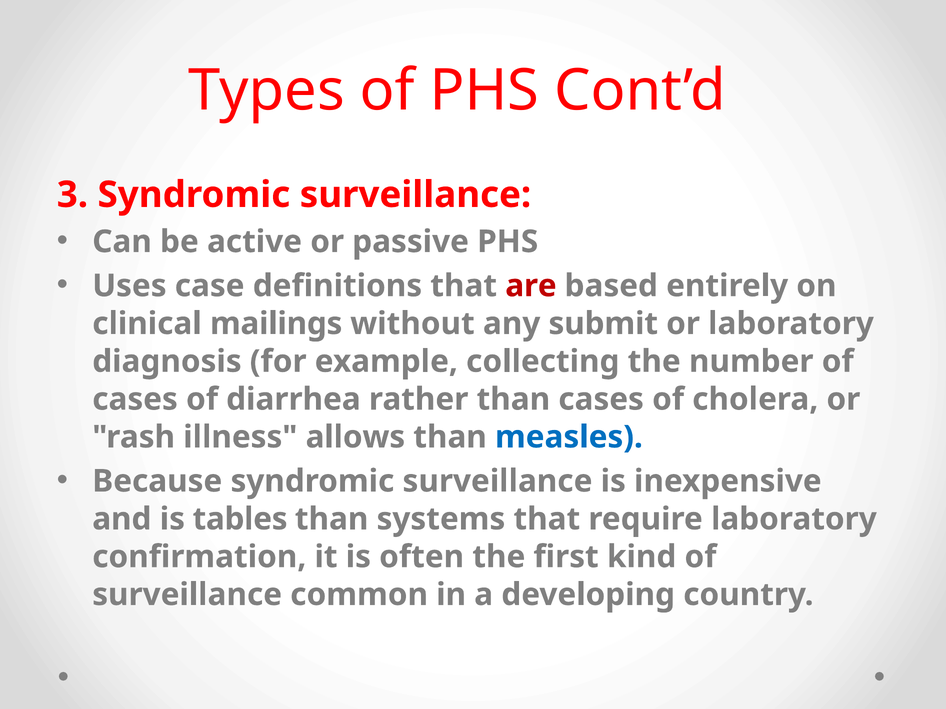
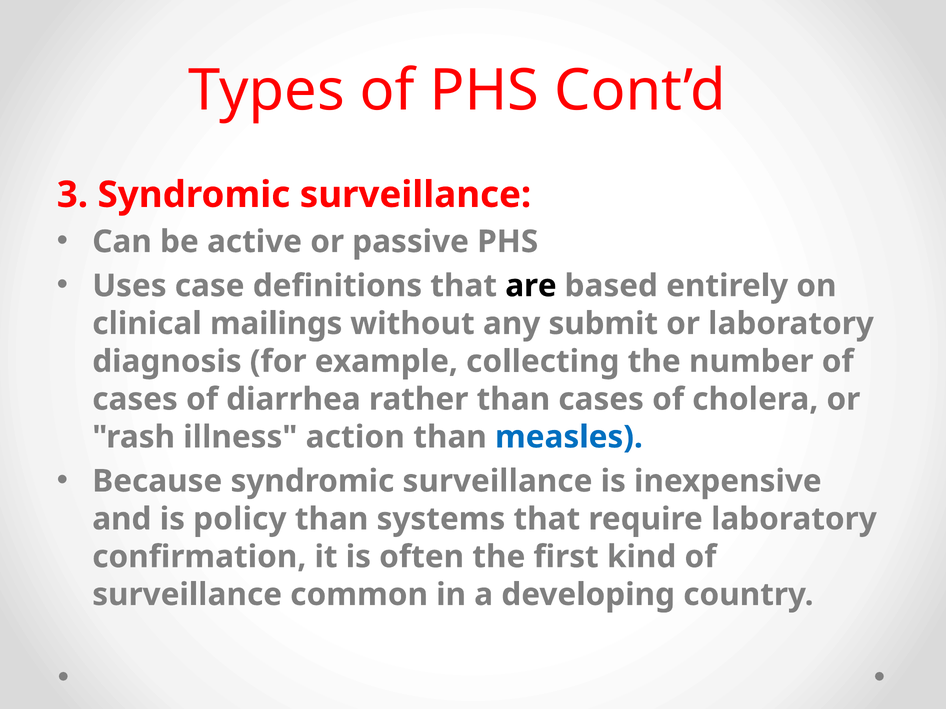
are colour: red -> black
allows: allows -> action
tables: tables -> policy
